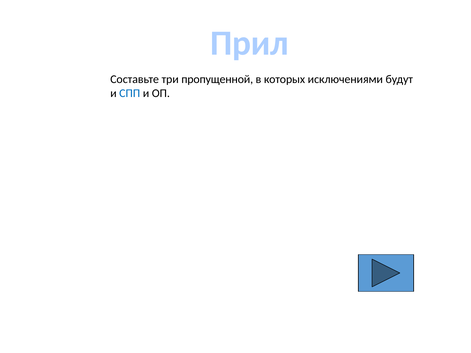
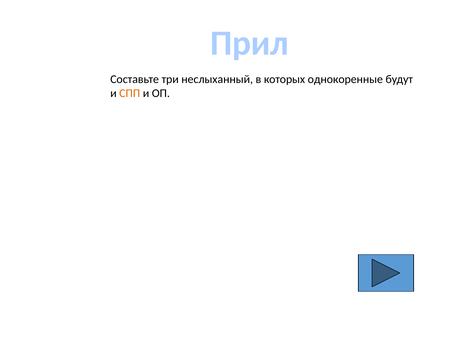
пропущенной: пропущенной -> неслыханный
исключениями: исключениями -> однокоренные
СПП colour: blue -> orange
